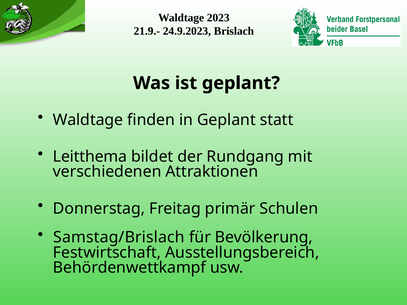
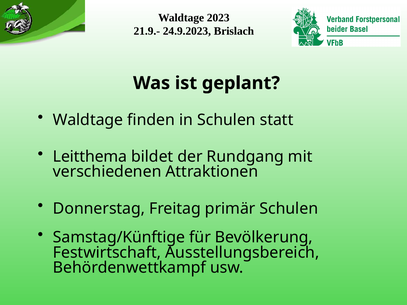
in Geplant: Geplant -> Schulen
Samstag/Brislach: Samstag/Brislach -> Samstag/Künftige
